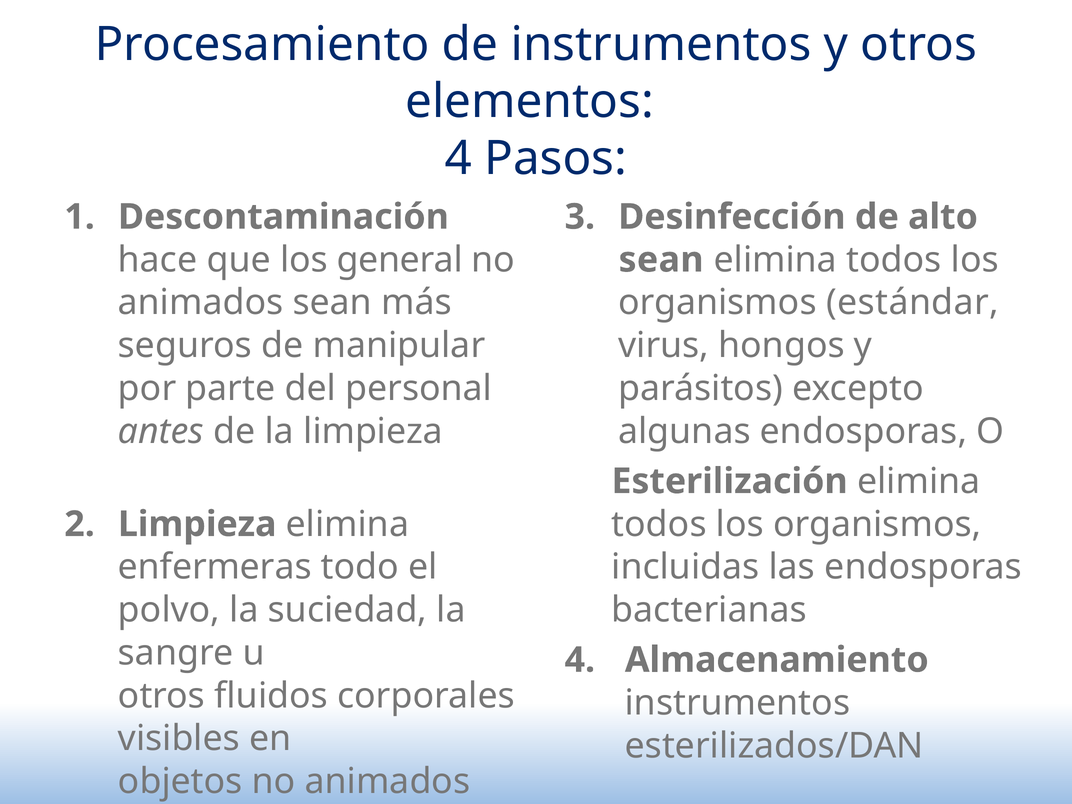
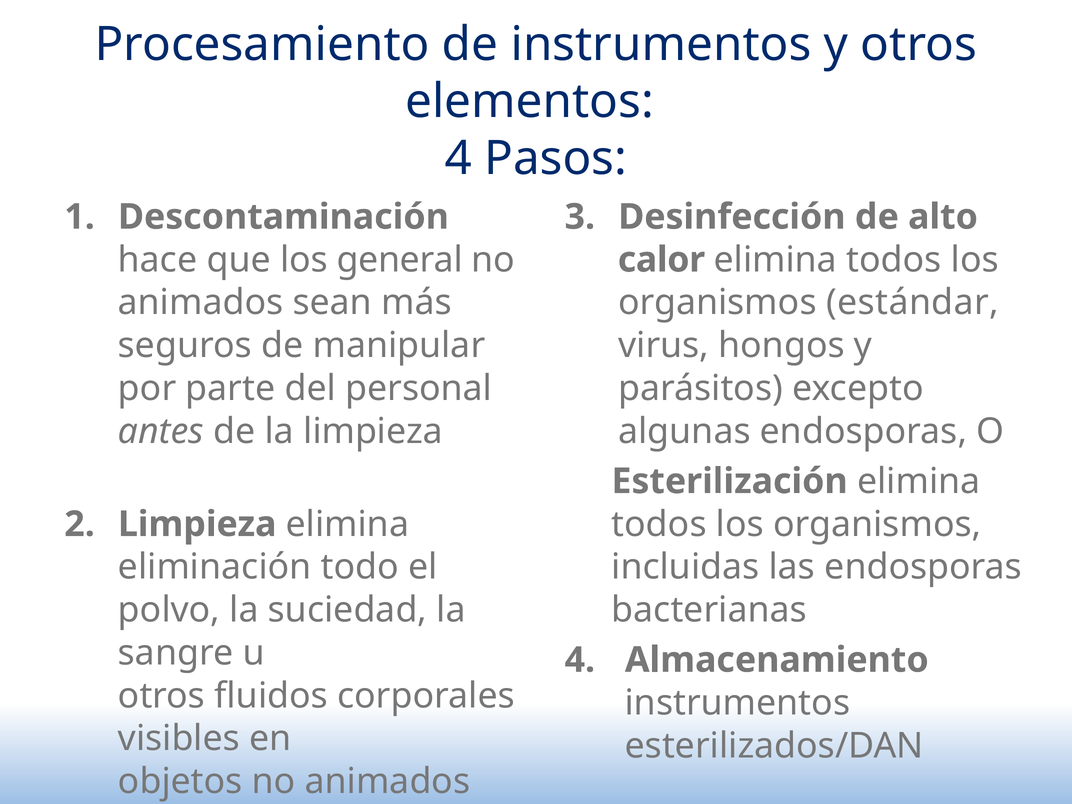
sean at (661, 260): sean -> calor
enfermeras: enfermeras -> eliminación
